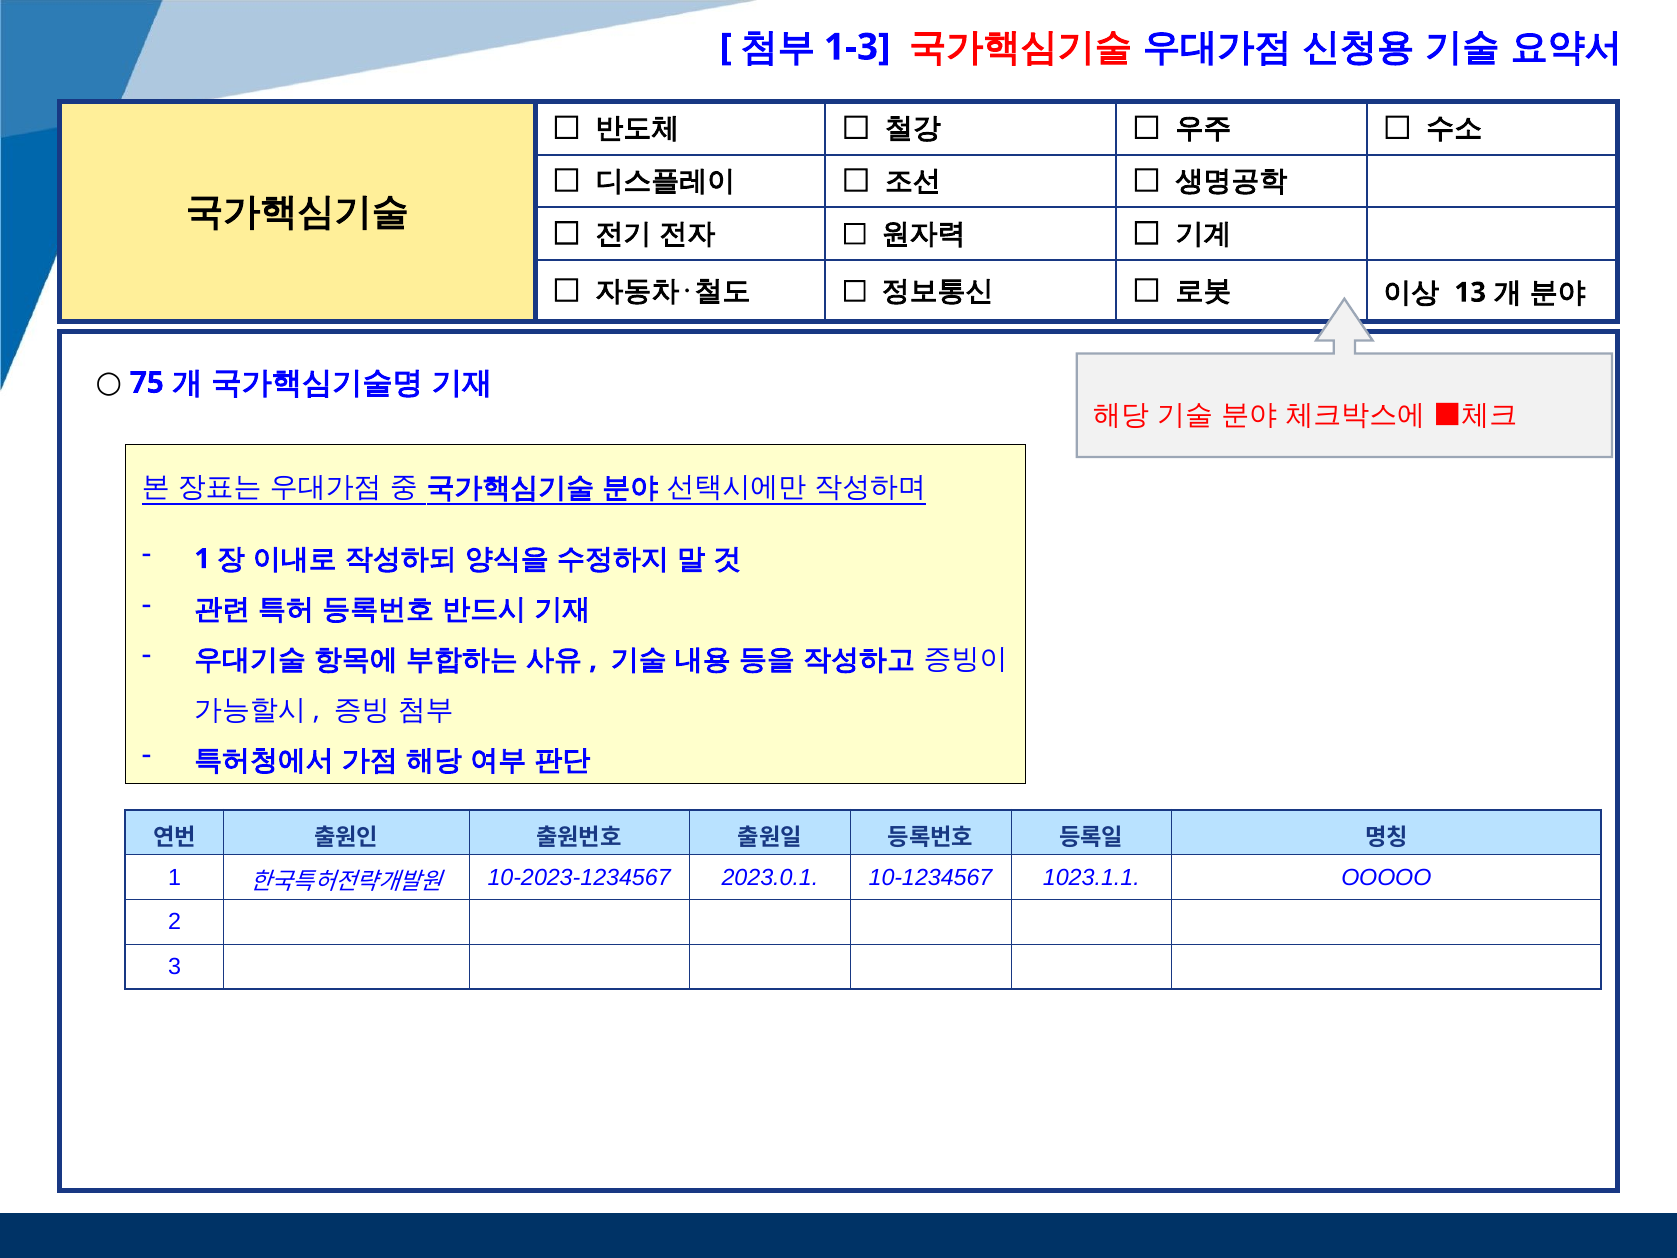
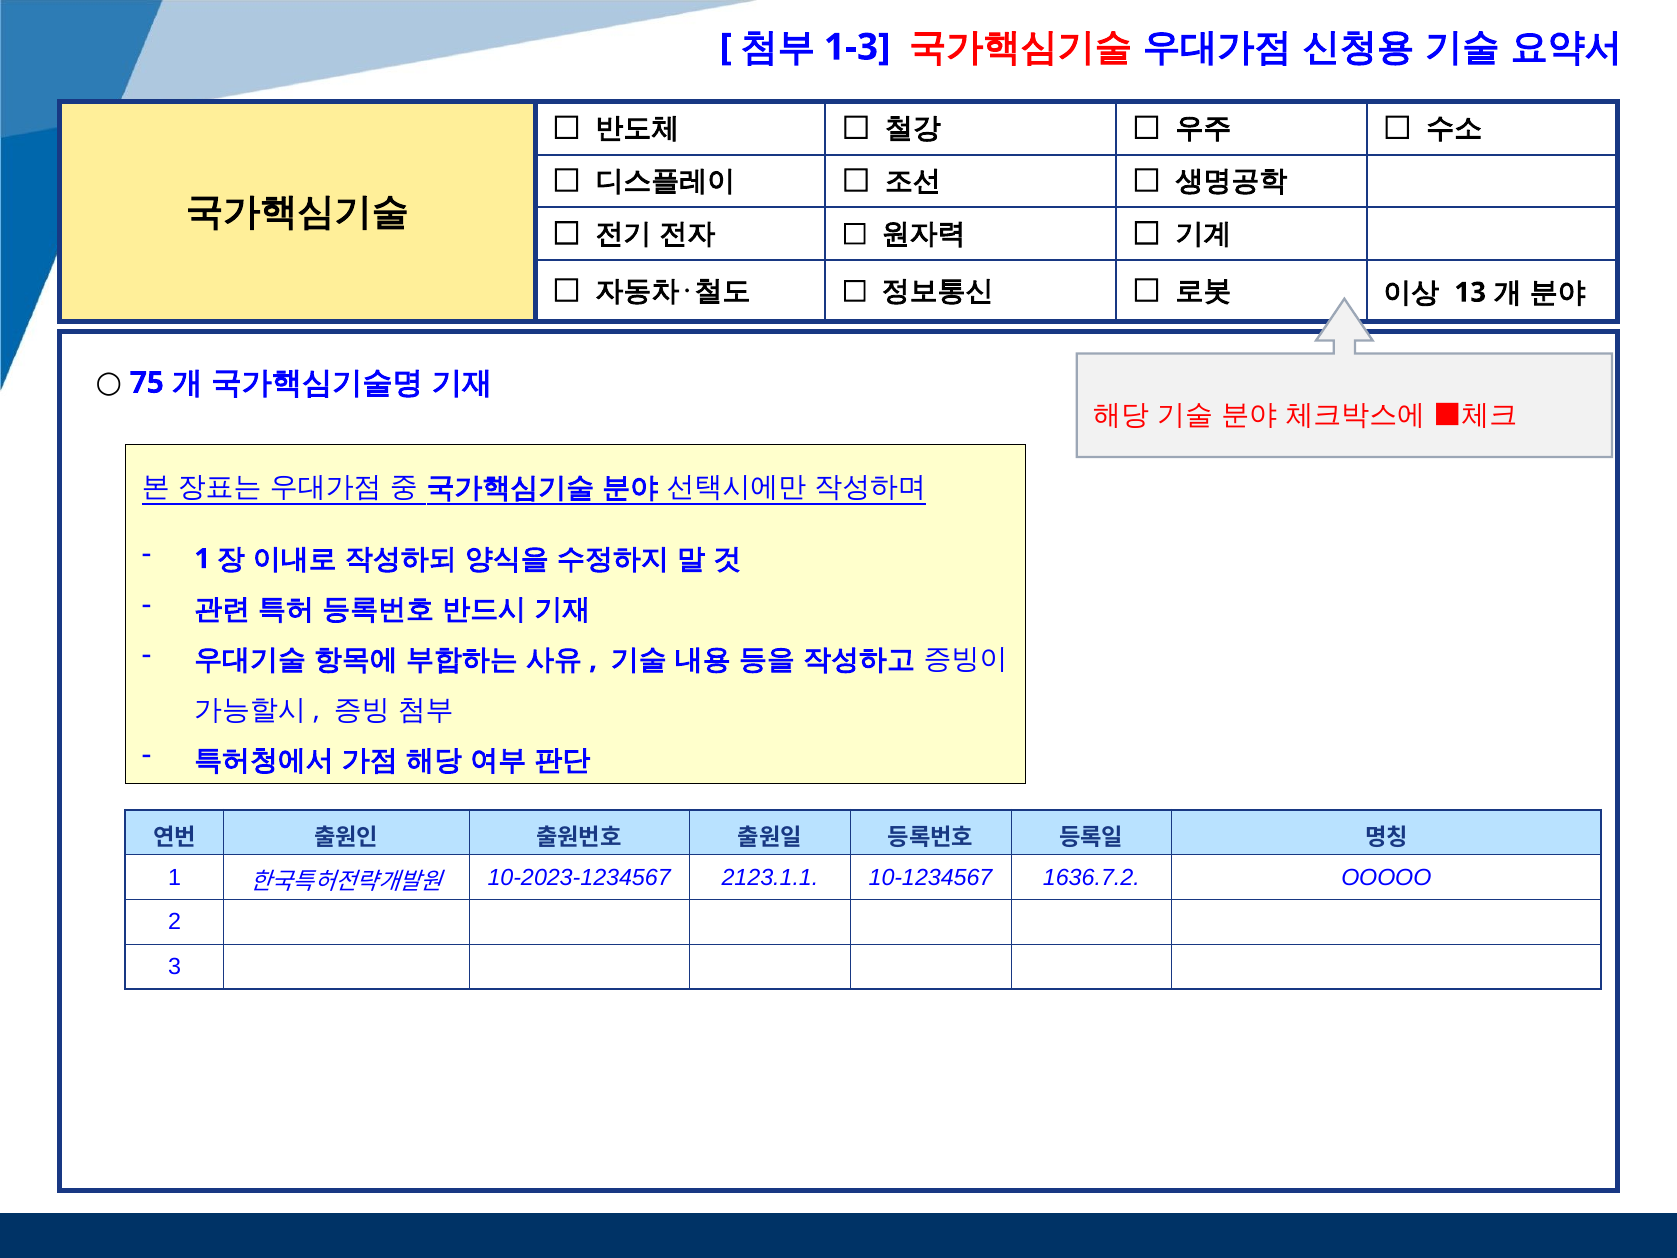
2023.0.1: 2023.0.1 -> 2123.1.1
1023.1.1: 1023.1.1 -> 1636.7.2
